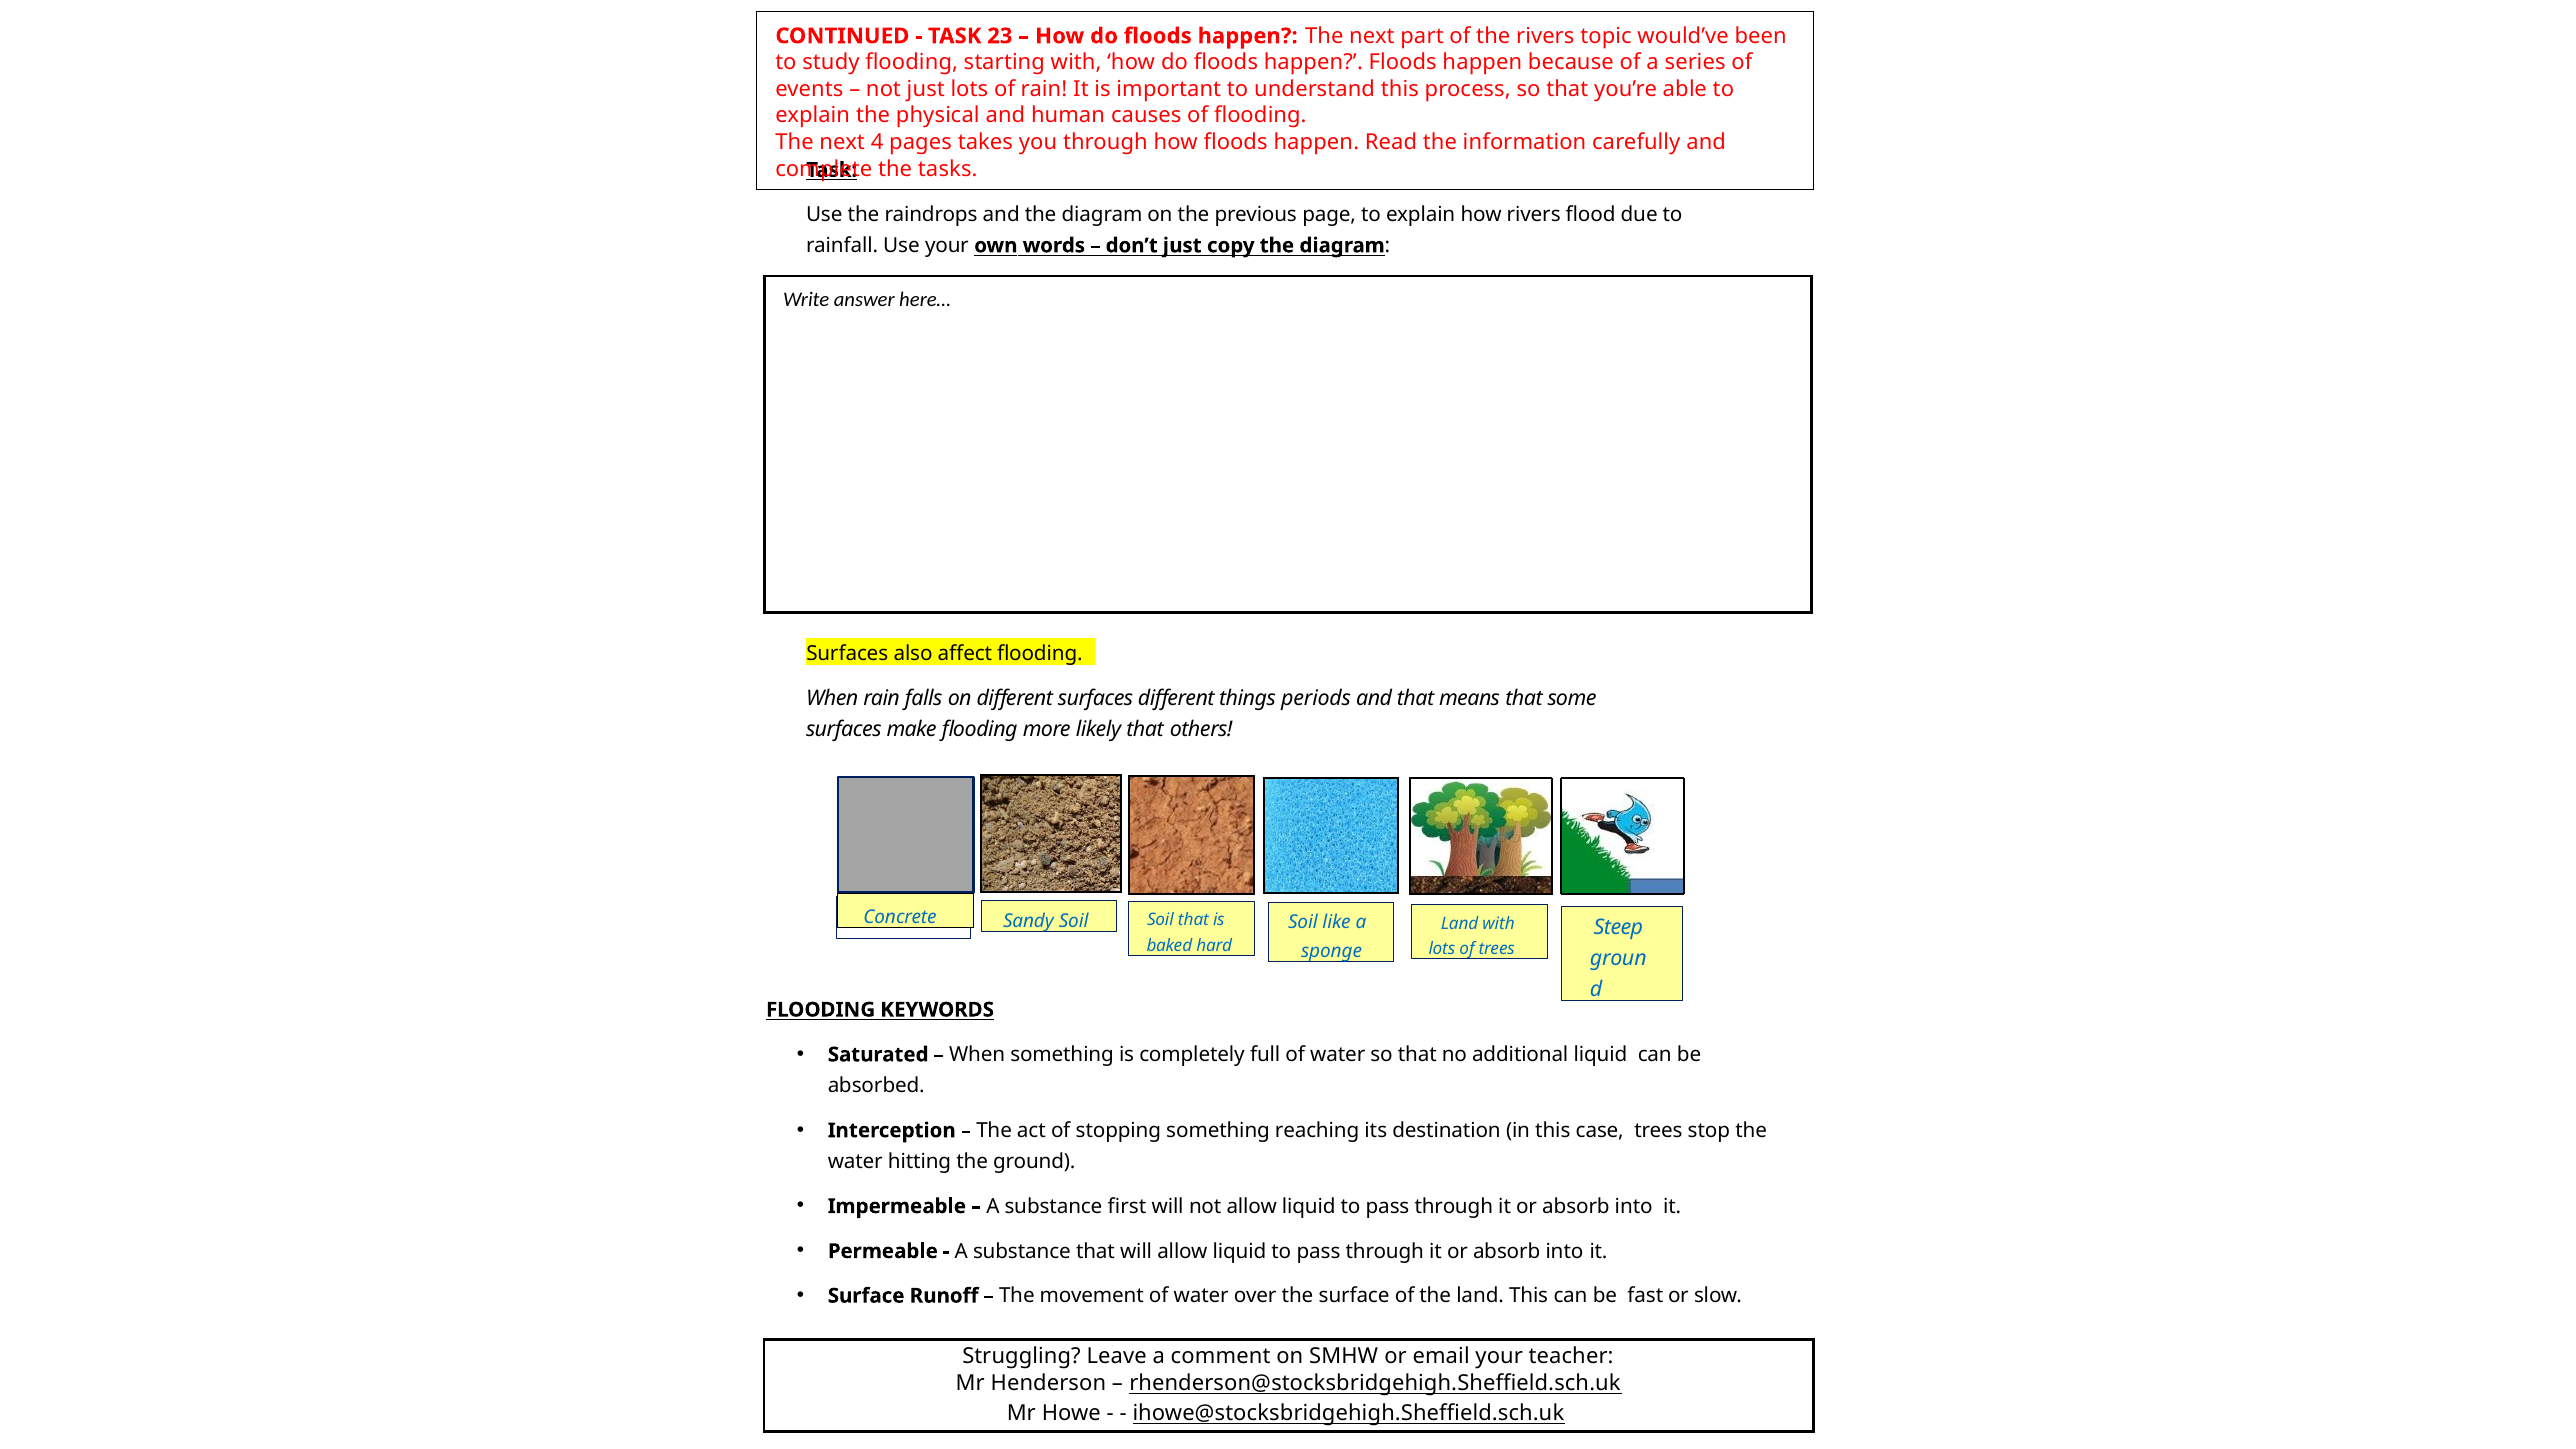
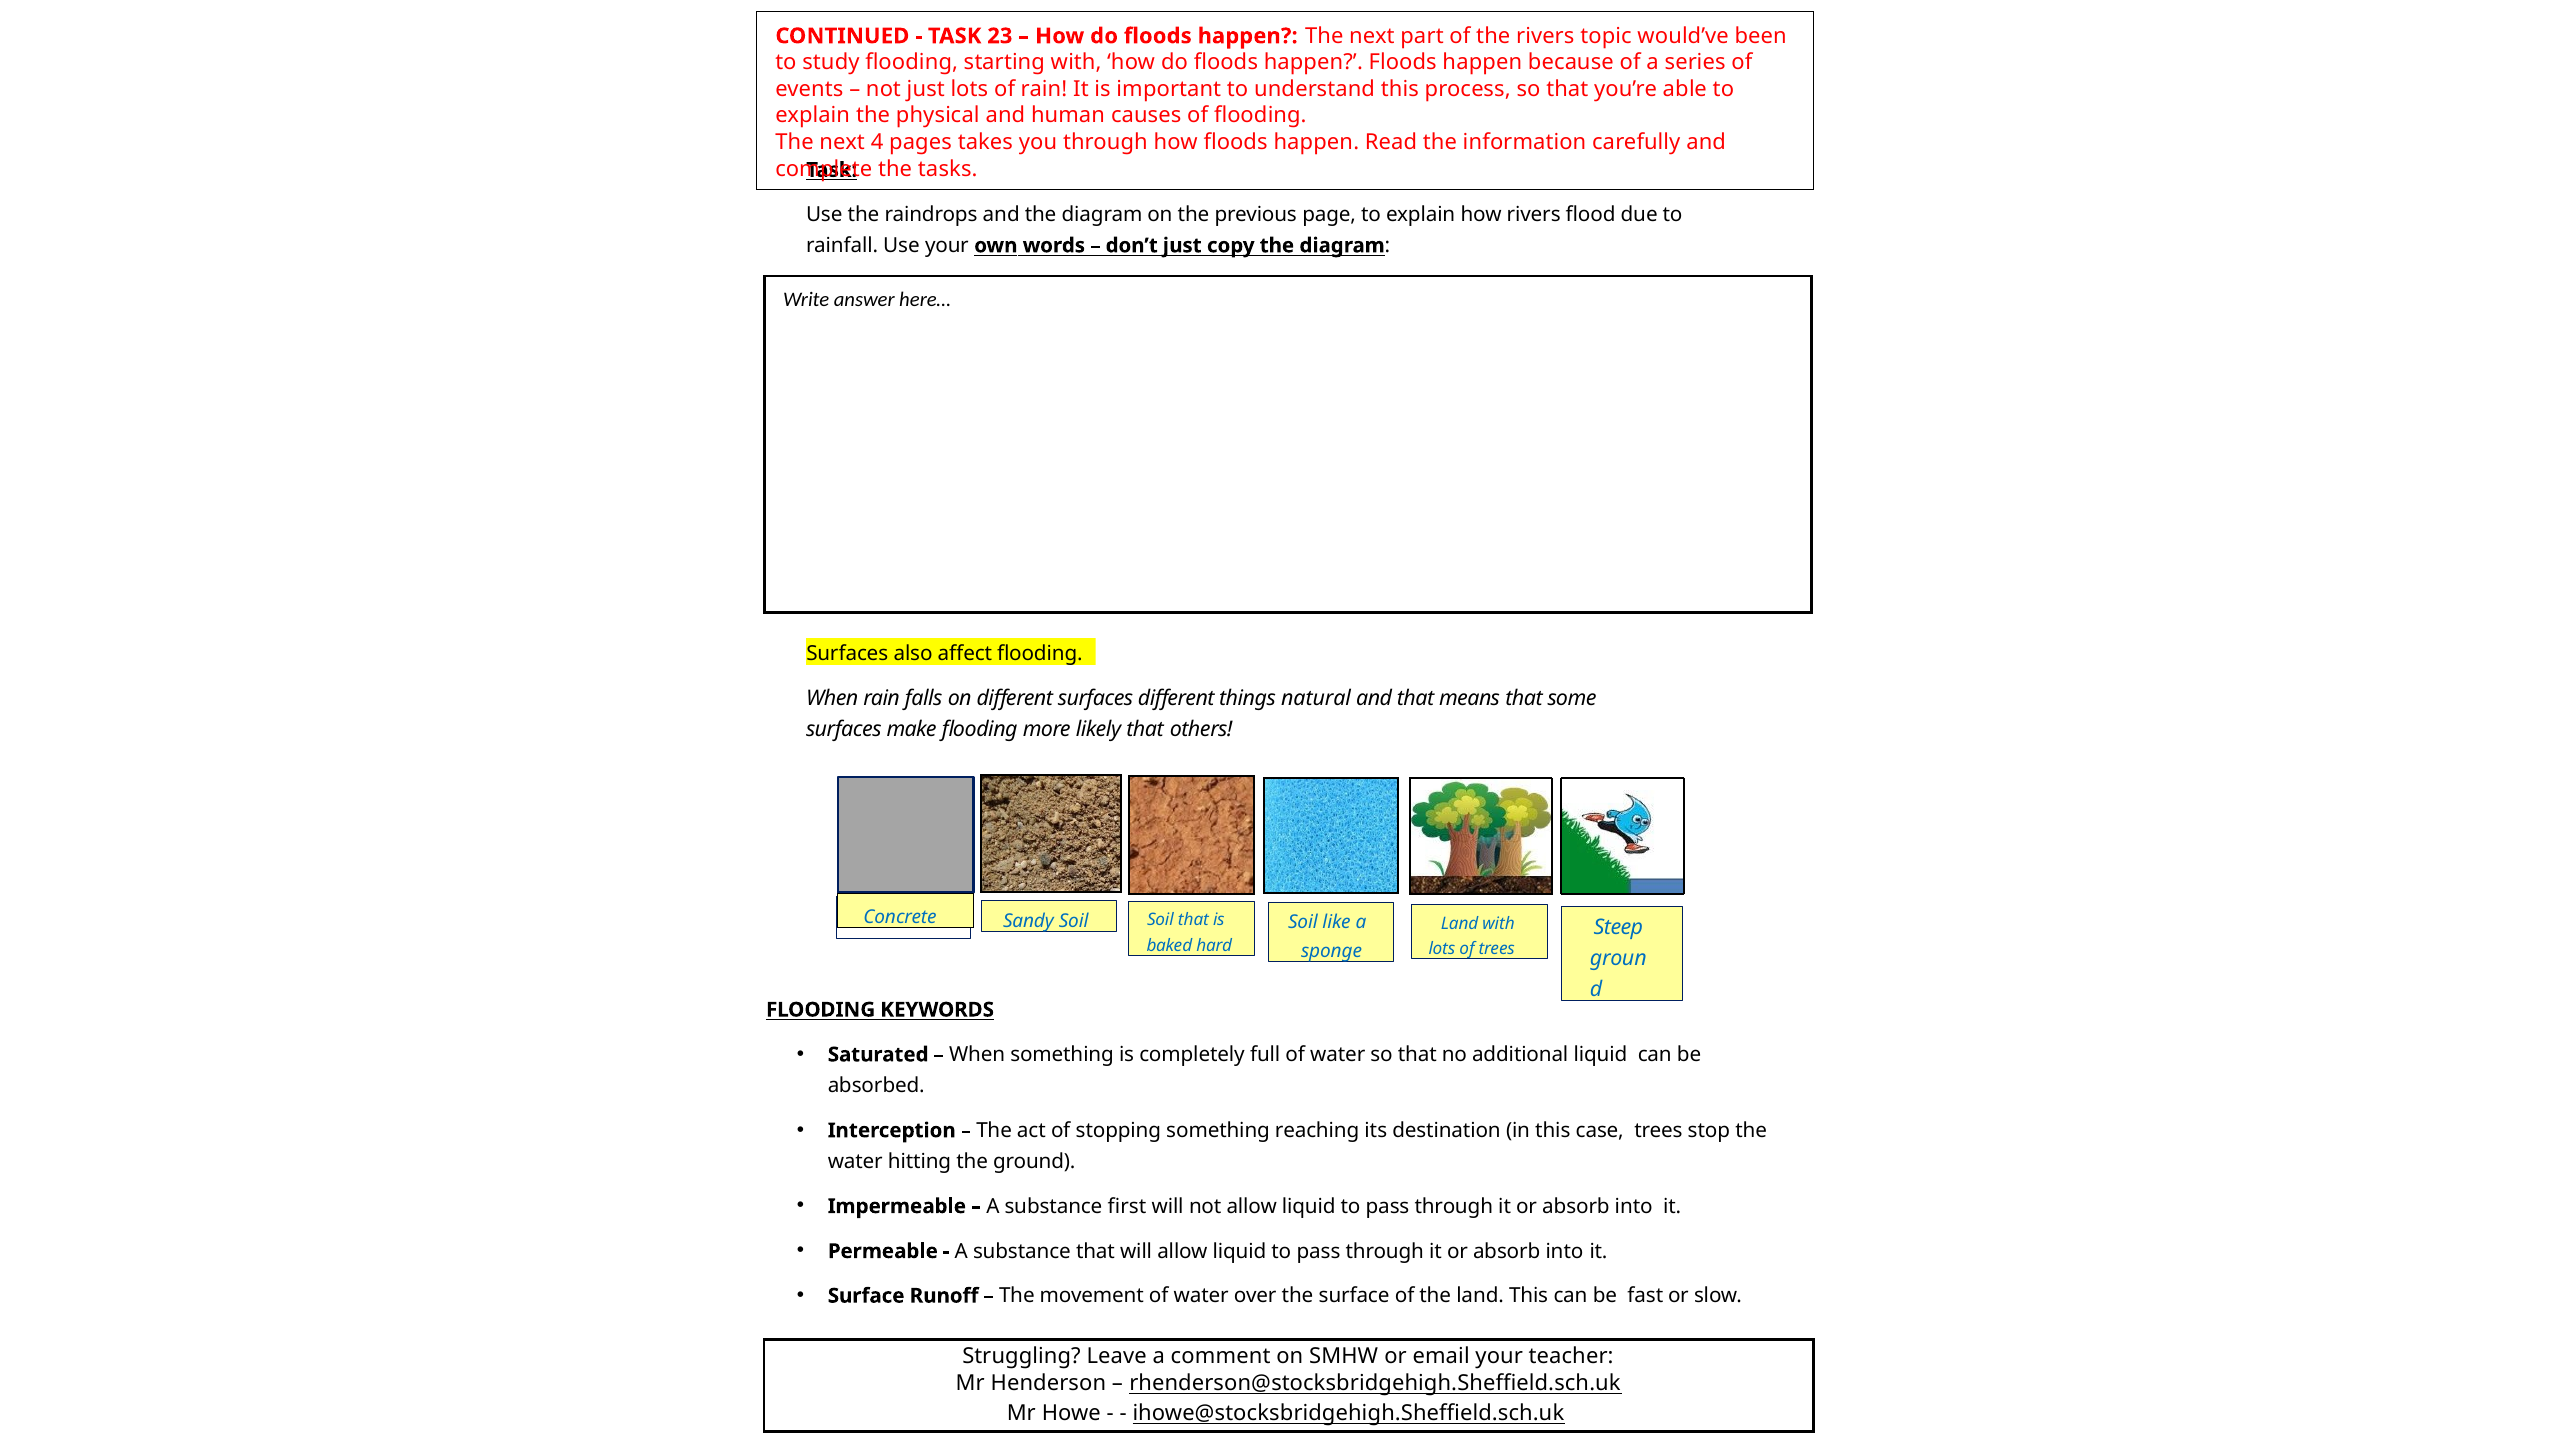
periods: periods -> natural
